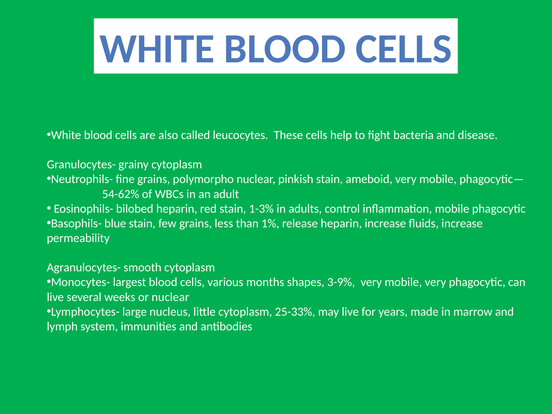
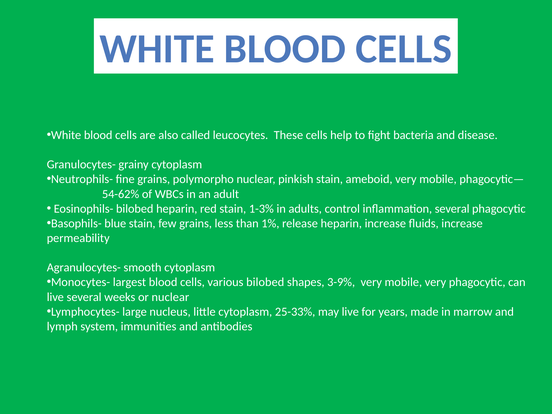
inflammation mobile: mobile -> several
various months: months -> bilobed
